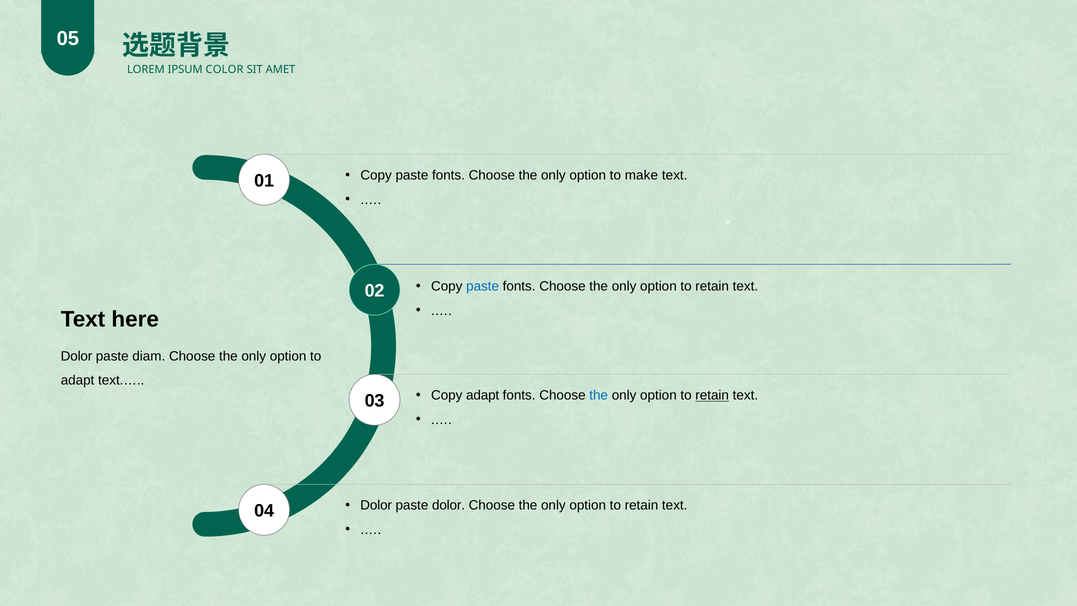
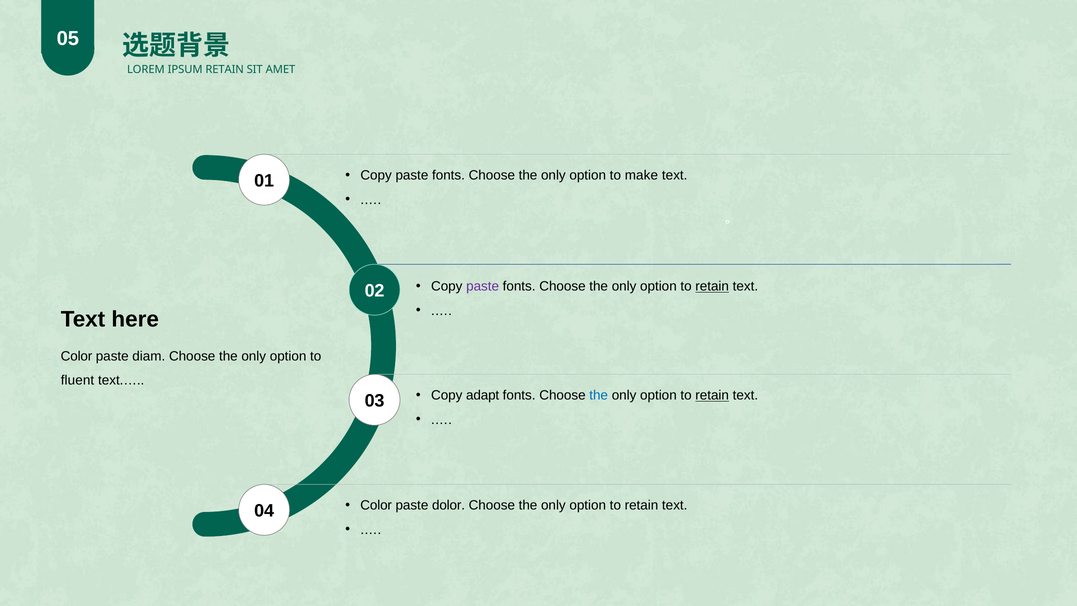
IPSUM COLOR: COLOR -> RETAIN
paste at (483, 286) colour: blue -> purple
retain at (712, 286) underline: none -> present
Dolor at (77, 356): Dolor -> Color
adapt at (78, 380): adapt -> fluent
Dolor at (376, 505): Dolor -> Color
